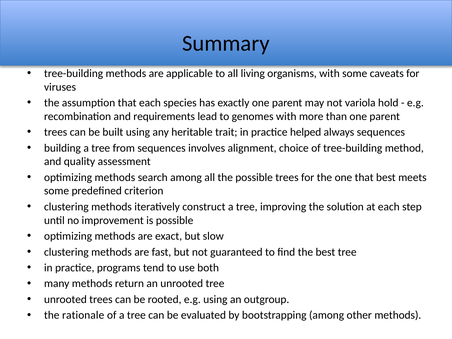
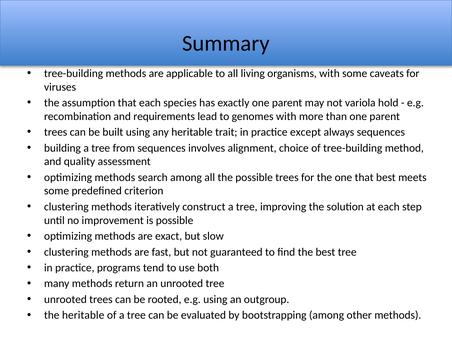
helped: helped -> except
the rationale: rationale -> heritable
